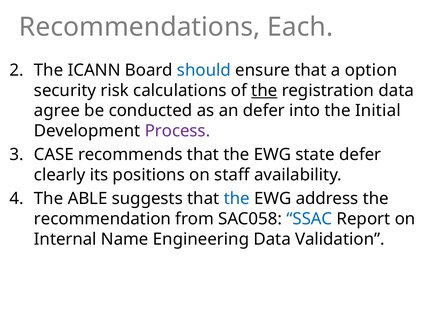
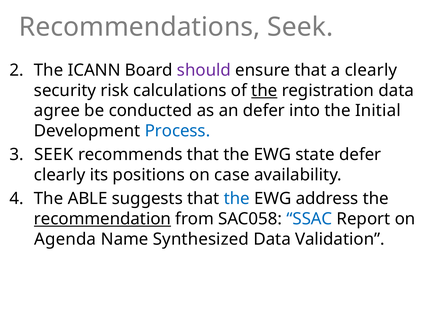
Recommendations Each: Each -> Seek
should colour: blue -> purple
a option: option -> clearly
Process colour: purple -> blue
CASE at (54, 155): CASE -> SEEK
staff: staff -> case
recommendation underline: none -> present
Internal: Internal -> Agenda
Engineering: Engineering -> Synthesized
